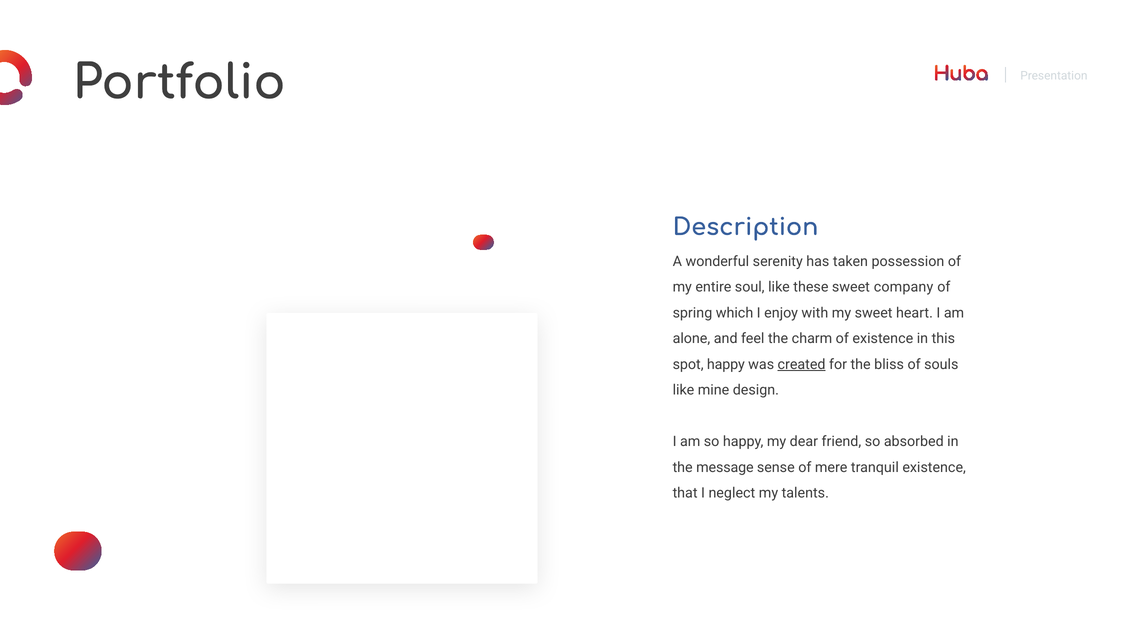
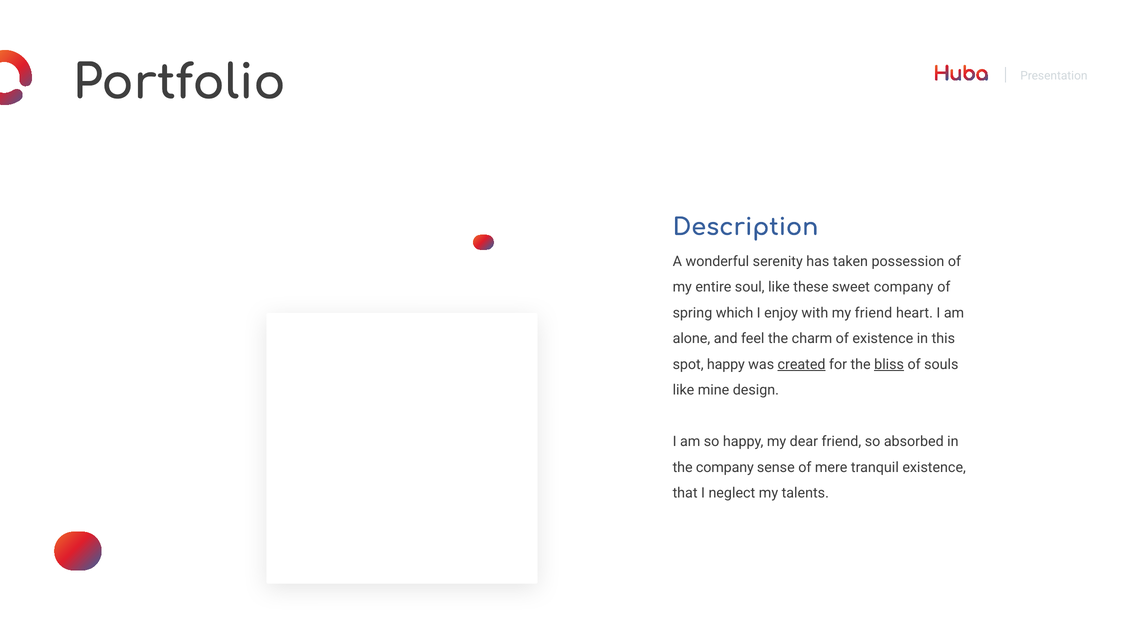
my sweet: sweet -> friend
bliss underline: none -> present
the message: message -> company
